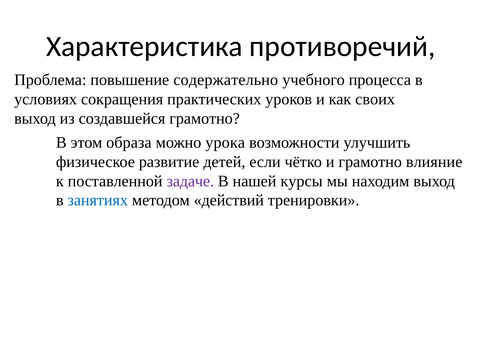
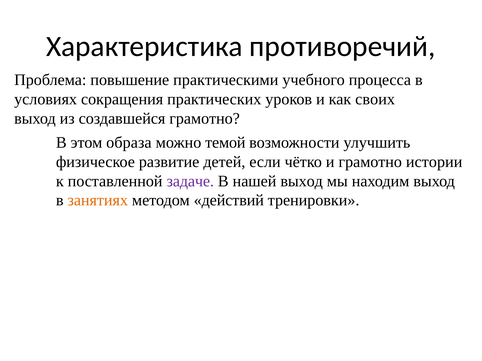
содержательно: содержательно -> практическими
урока: урока -> темой
влияние: влияние -> истории
нашей курсы: курсы -> выход
занятиях colour: blue -> orange
